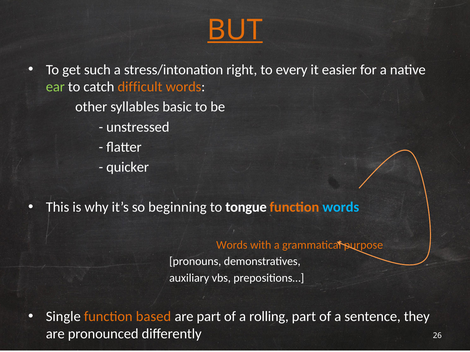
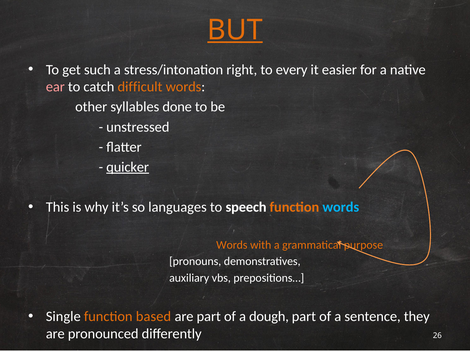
ear colour: light green -> pink
basic: basic -> done
quicker underline: none -> present
beginning: beginning -> languages
tongue: tongue -> speech
rolling: rolling -> dough
